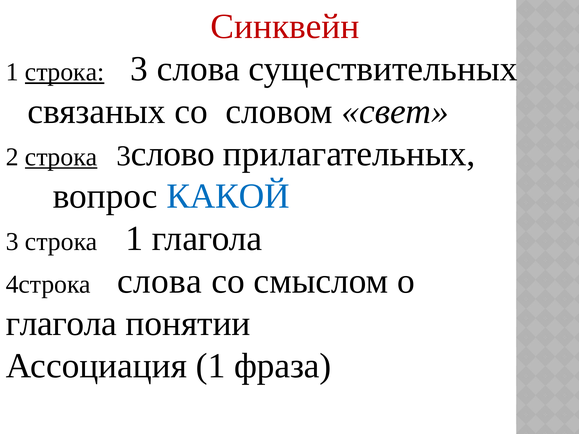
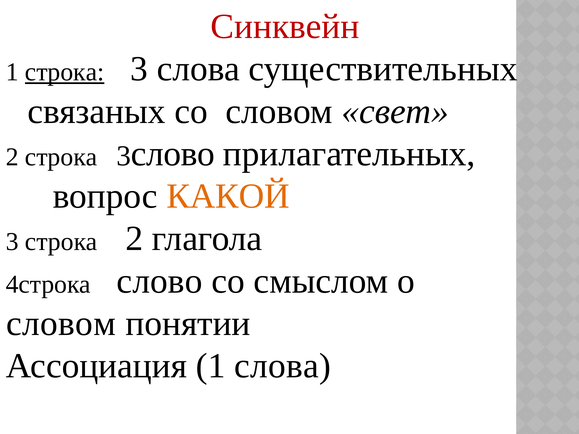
строка at (61, 157) underline: present -> none
КАКОЙ colour: blue -> orange
строка 1: 1 -> 2
4строка слова: слова -> слово
глагола at (61, 324): глагола -> словом
1 фраза: фраза -> слова
